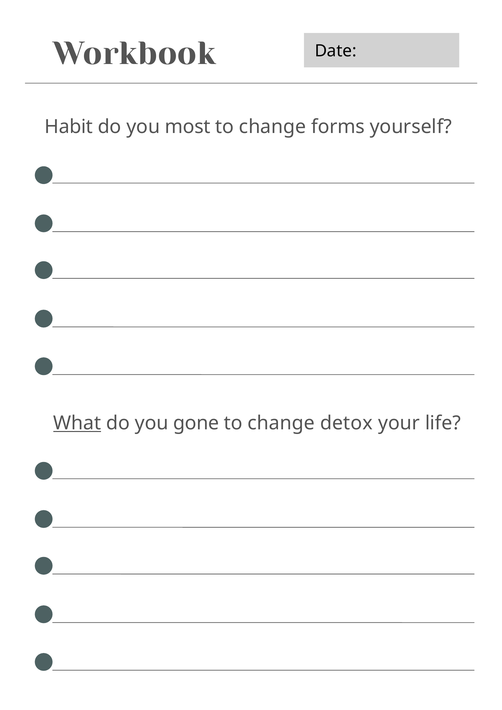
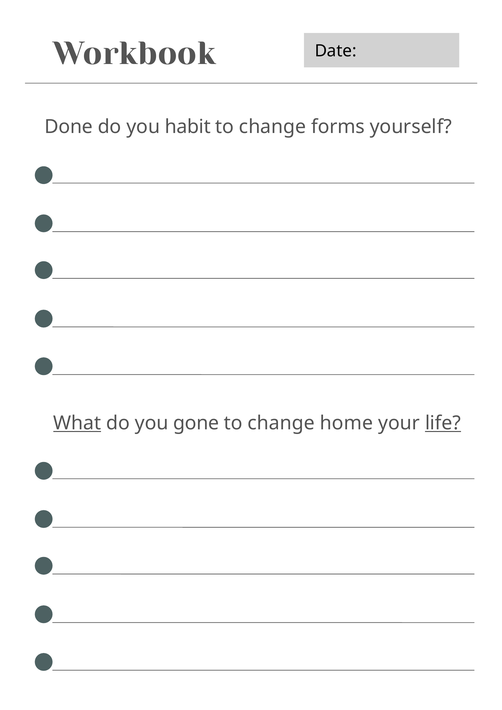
Habit: Habit -> Done
most: most -> habit
detox: detox -> home
life underline: none -> present
